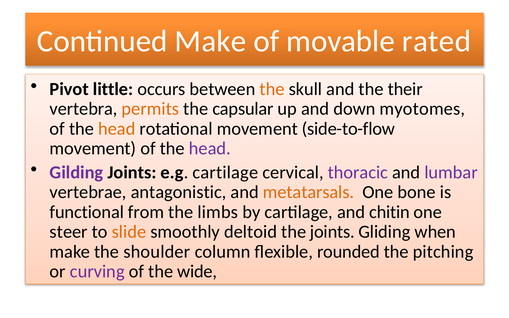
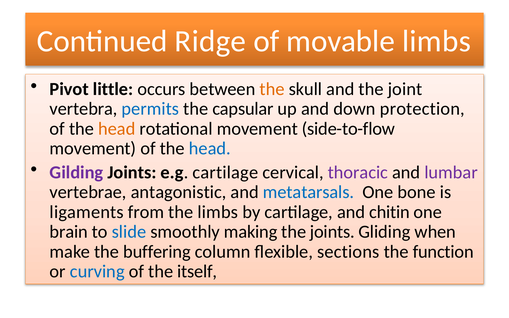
Continued Make: Make -> Ridge
movable rated: rated -> limbs
their: their -> joint
permits colour: orange -> blue
myotomes: myotomes -> protection
head at (210, 149) colour: purple -> blue
metatarsals colour: orange -> blue
functional: functional -> ligaments
steer: steer -> brain
slide colour: orange -> blue
deltoid: deltoid -> making
shoulder: shoulder -> buffering
rounded: rounded -> sections
pitching: pitching -> function
curving colour: purple -> blue
wide: wide -> itself
